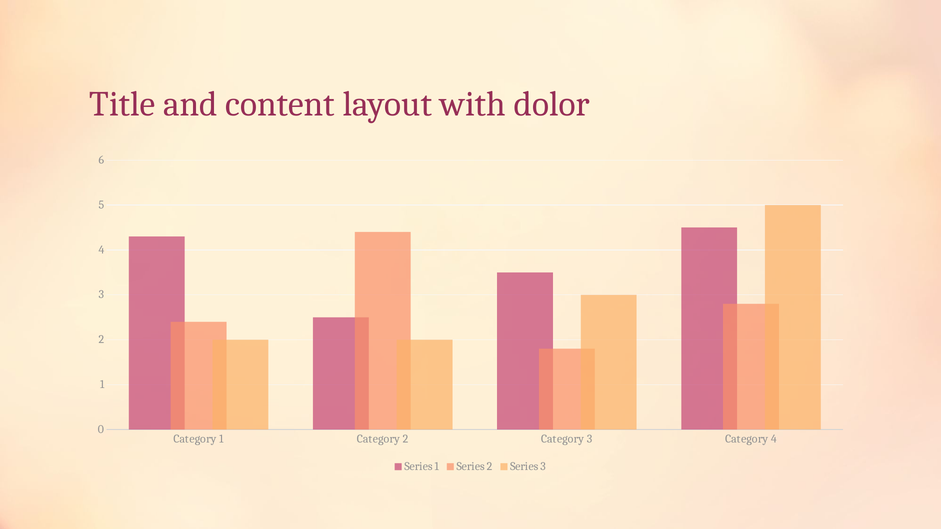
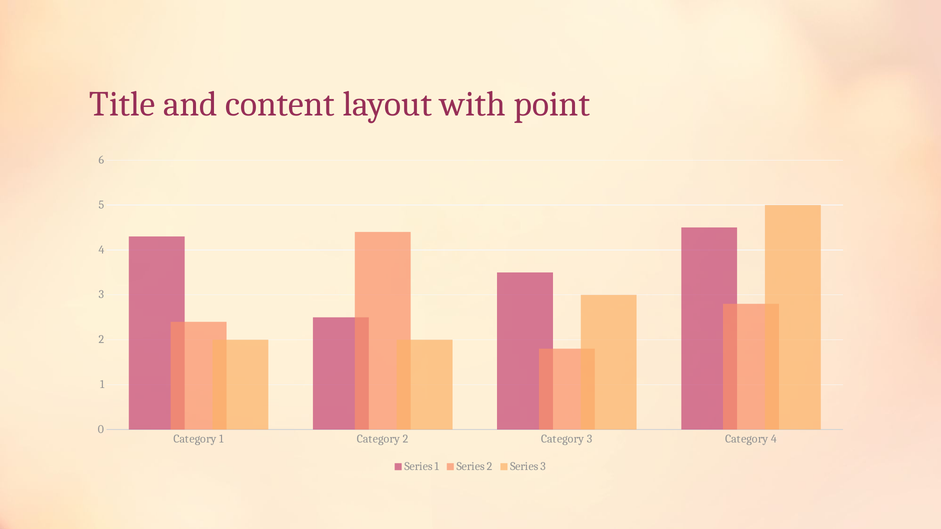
dolor: dolor -> point
